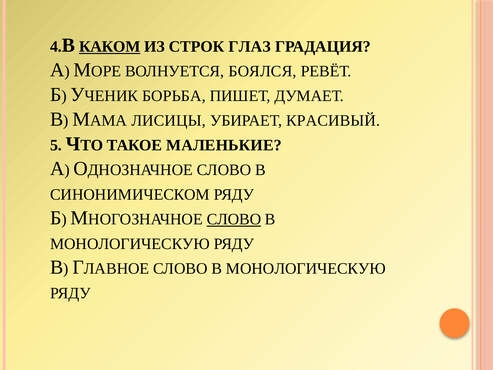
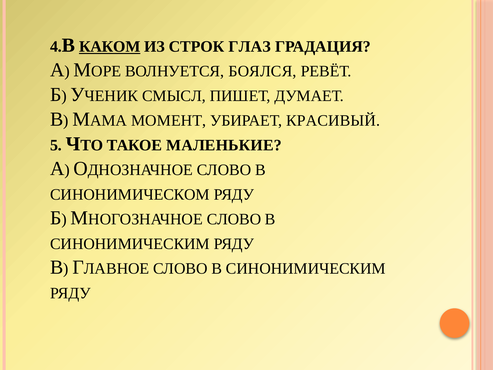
БОРЬБА: БОРЬБА -> СМЫСЛ
ЛИСИЦЫ: ЛИСИЦЫ -> МОМЕНТ
СЛОВО at (234, 219) underline: present -> none
МОНОЛОГИЧЕСКУЮ at (130, 244): МОНОЛОГИЧЕСКУЮ -> СИНОНИМИЧЕСКИМ
МОНОЛОГИЧЕСКУЮ at (306, 268): МОНОЛОГИЧЕСКУЮ -> СИНОНИМИЧЕСКИМ
